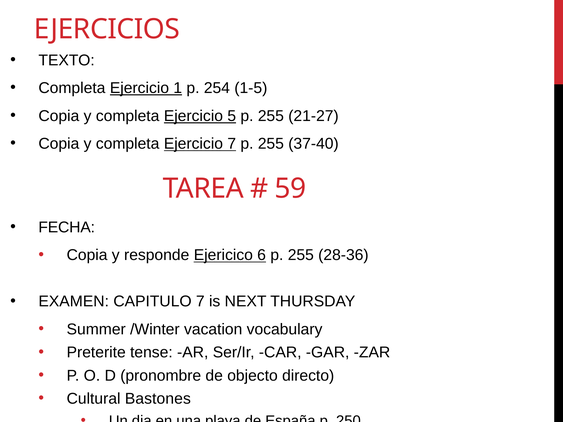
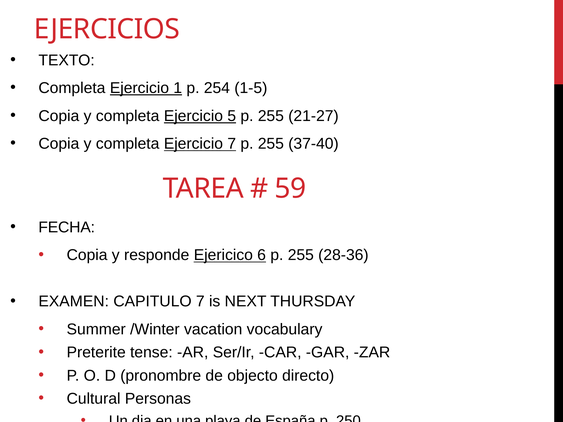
Bastones: Bastones -> Personas
